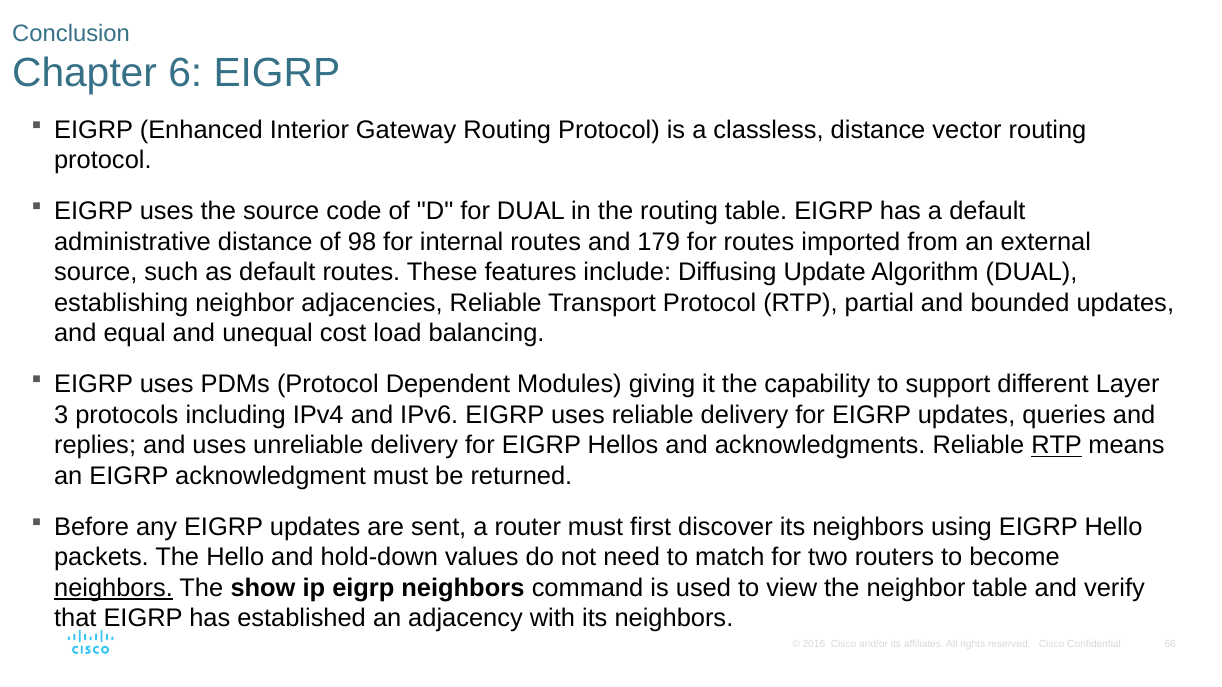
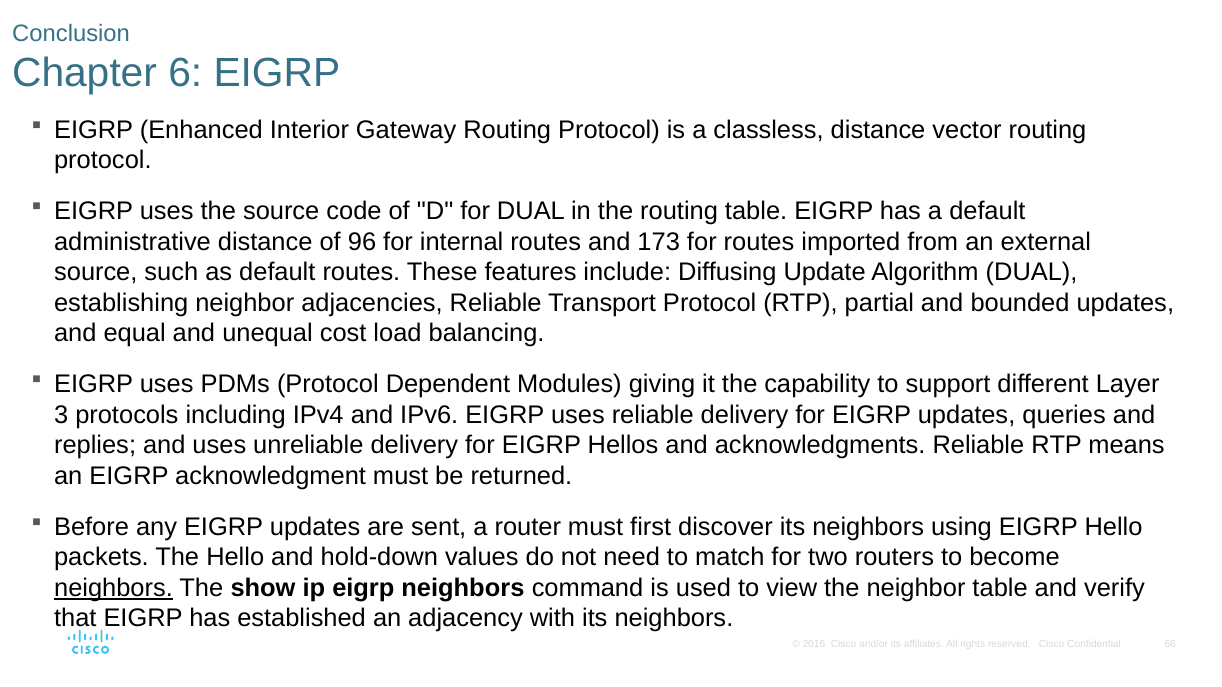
98: 98 -> 96
179: 179 -> 173
RTP at (1057, 446) underline: present -> none
